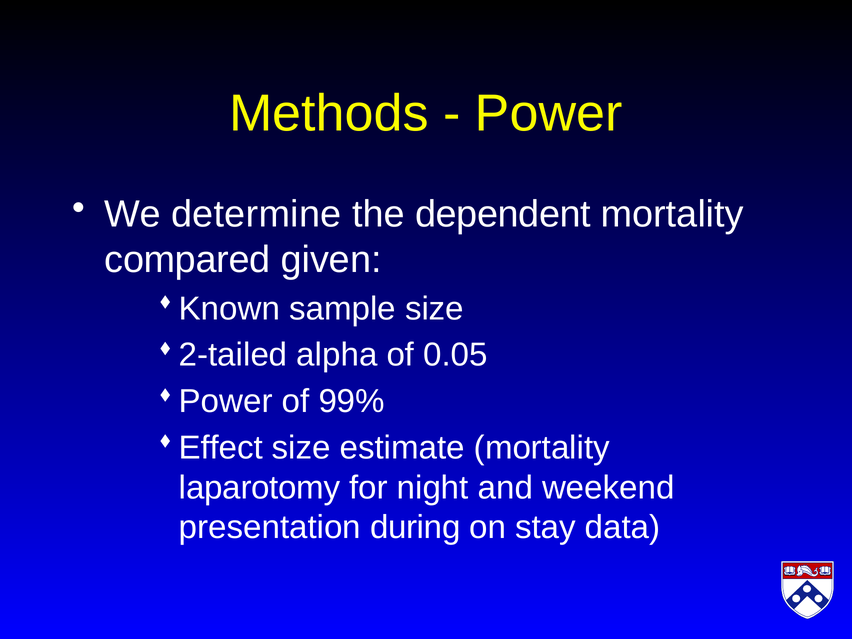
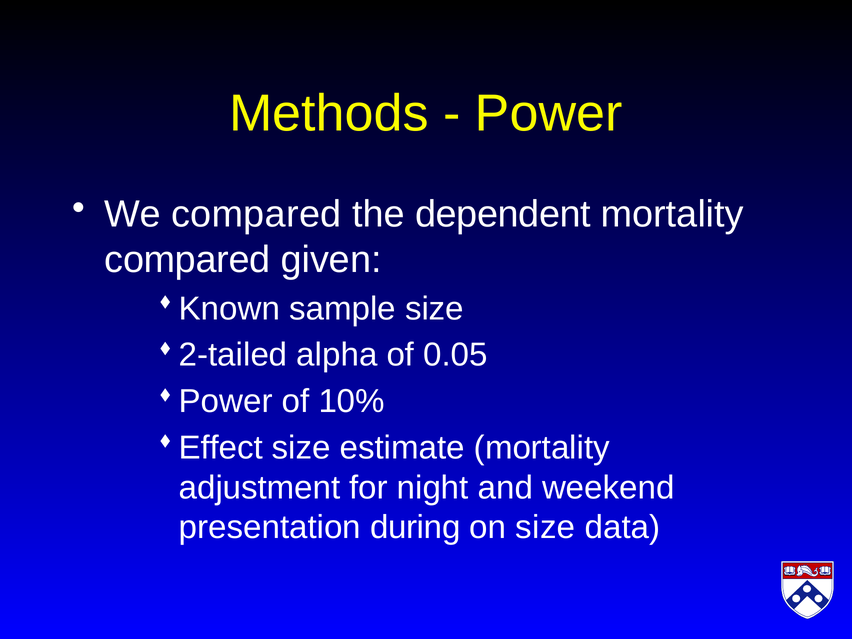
We determine: determine -> compared
99%: 99% -> 10%
laparotomy: laparotomy -> adjustment
on stay: stay -> size
